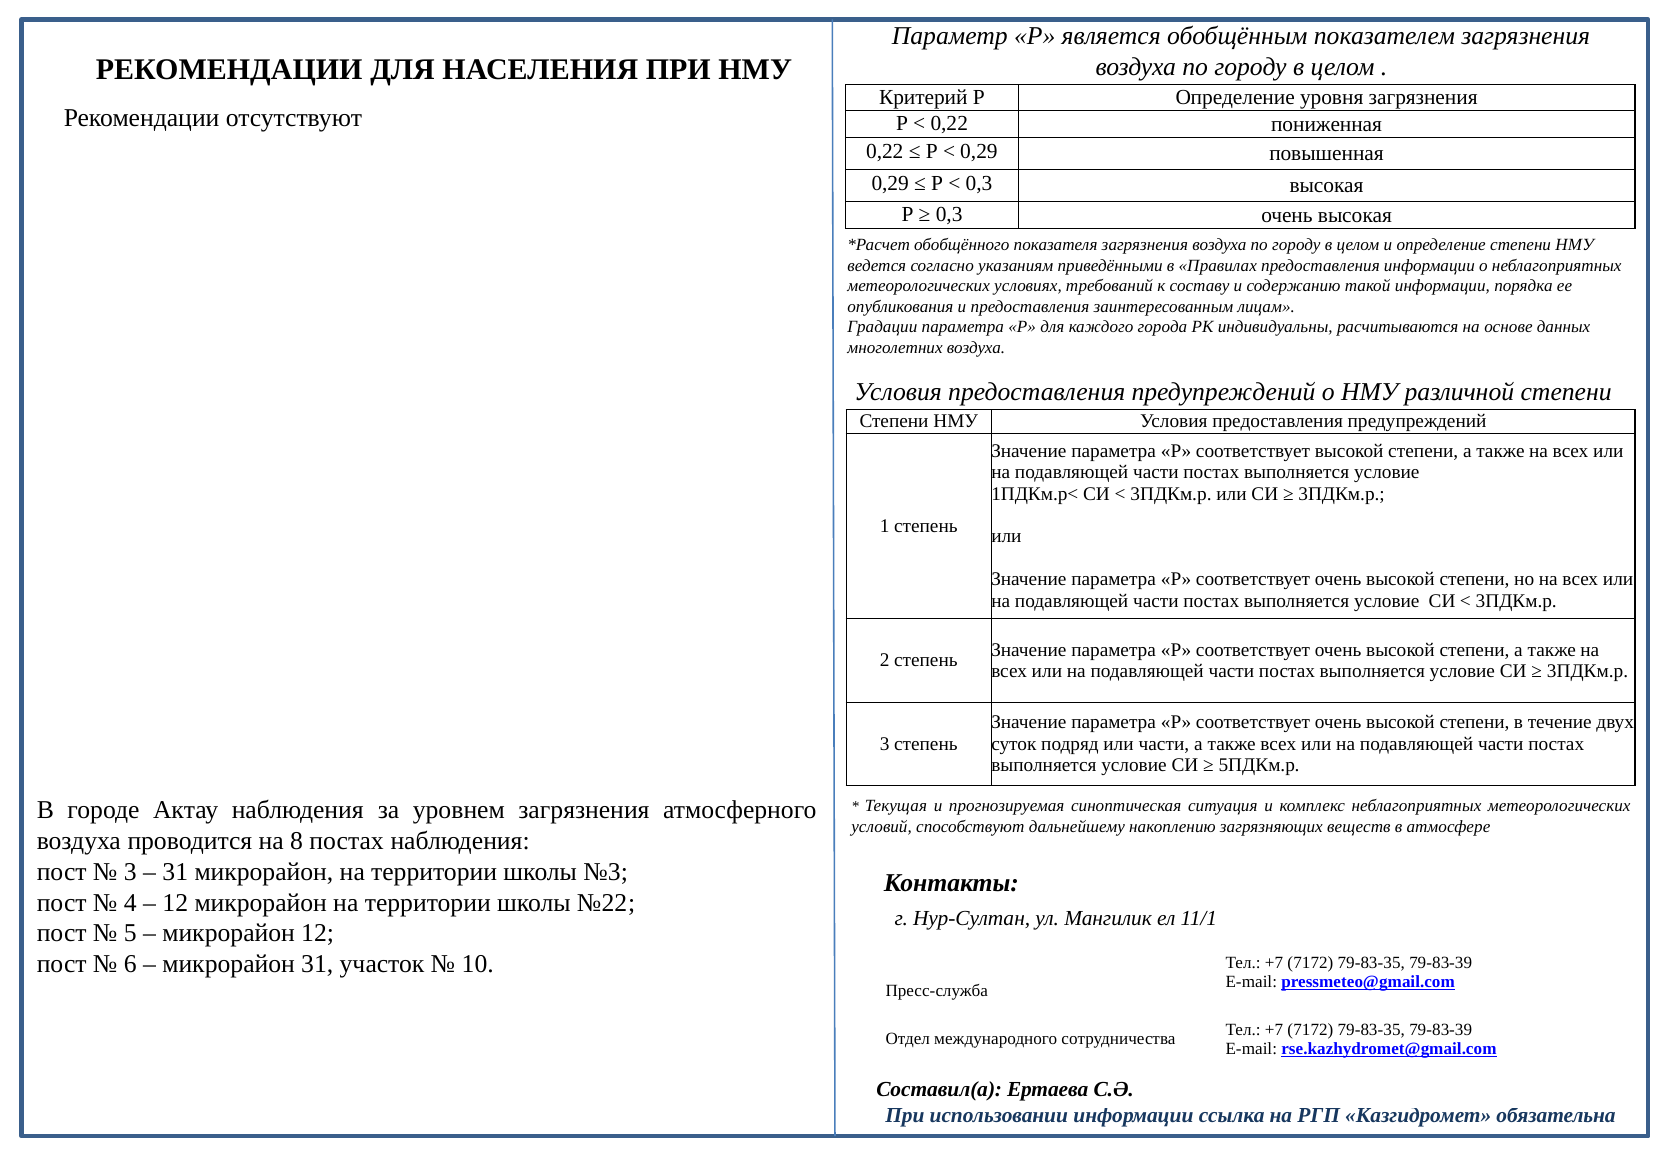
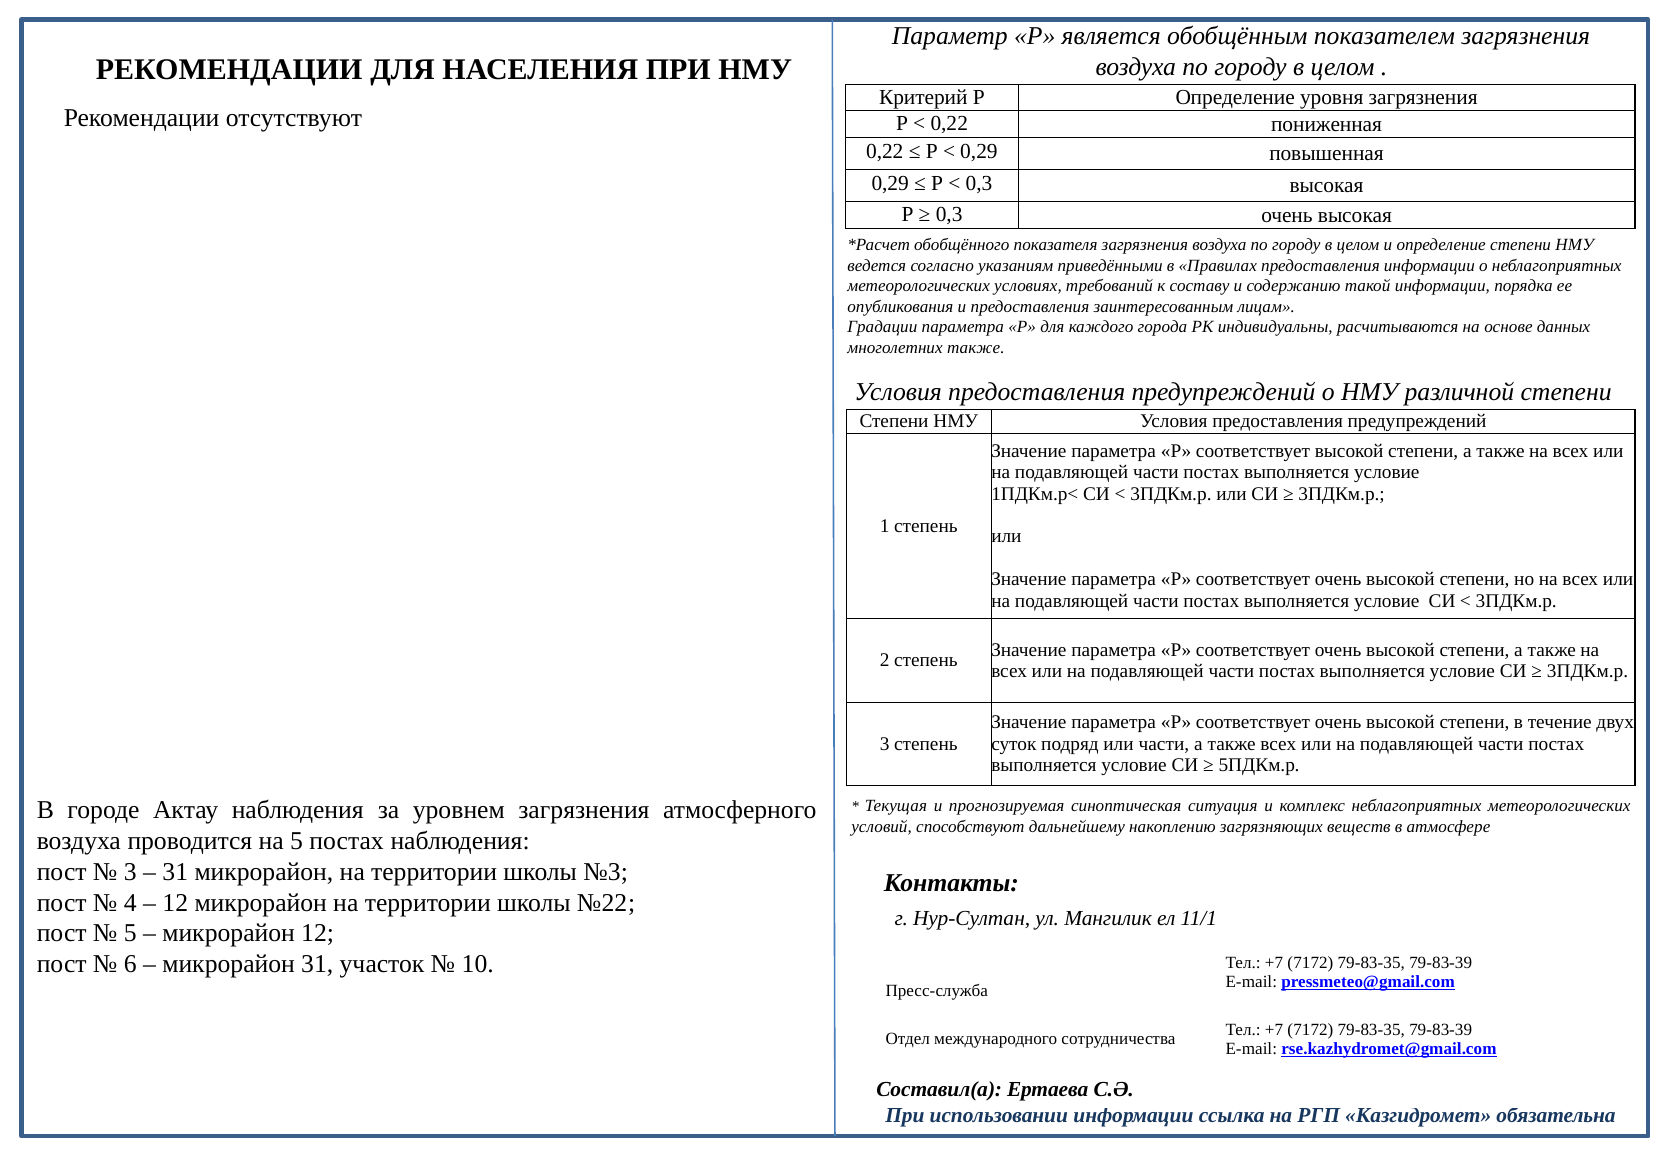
многолетних воздуха: воздуха -> также
на 8: 8 -> 5
